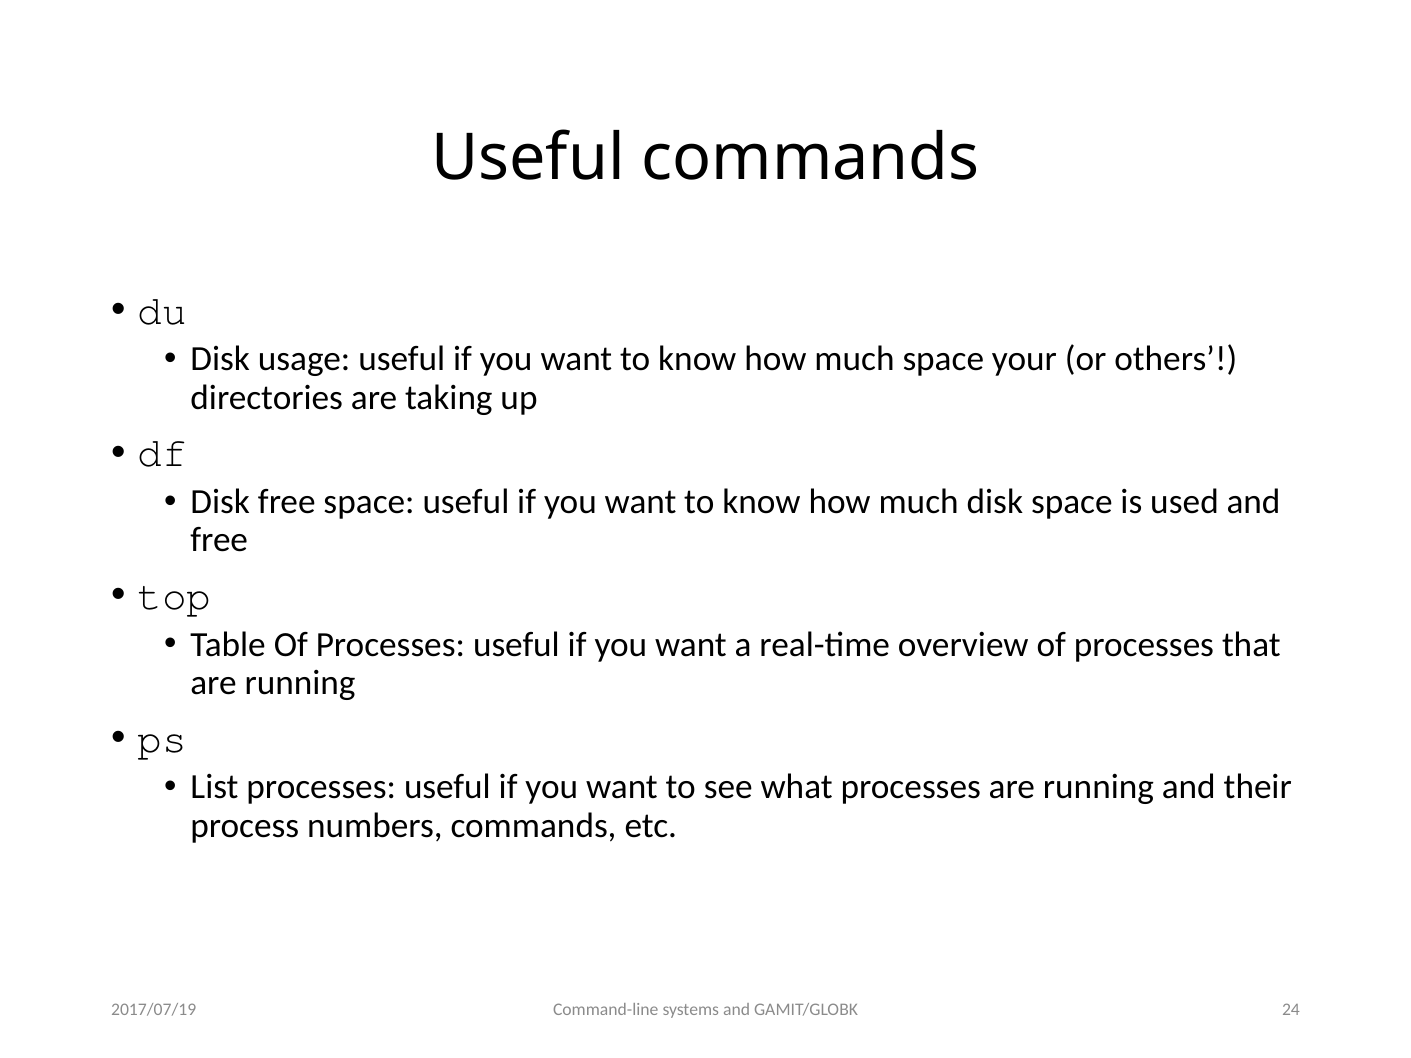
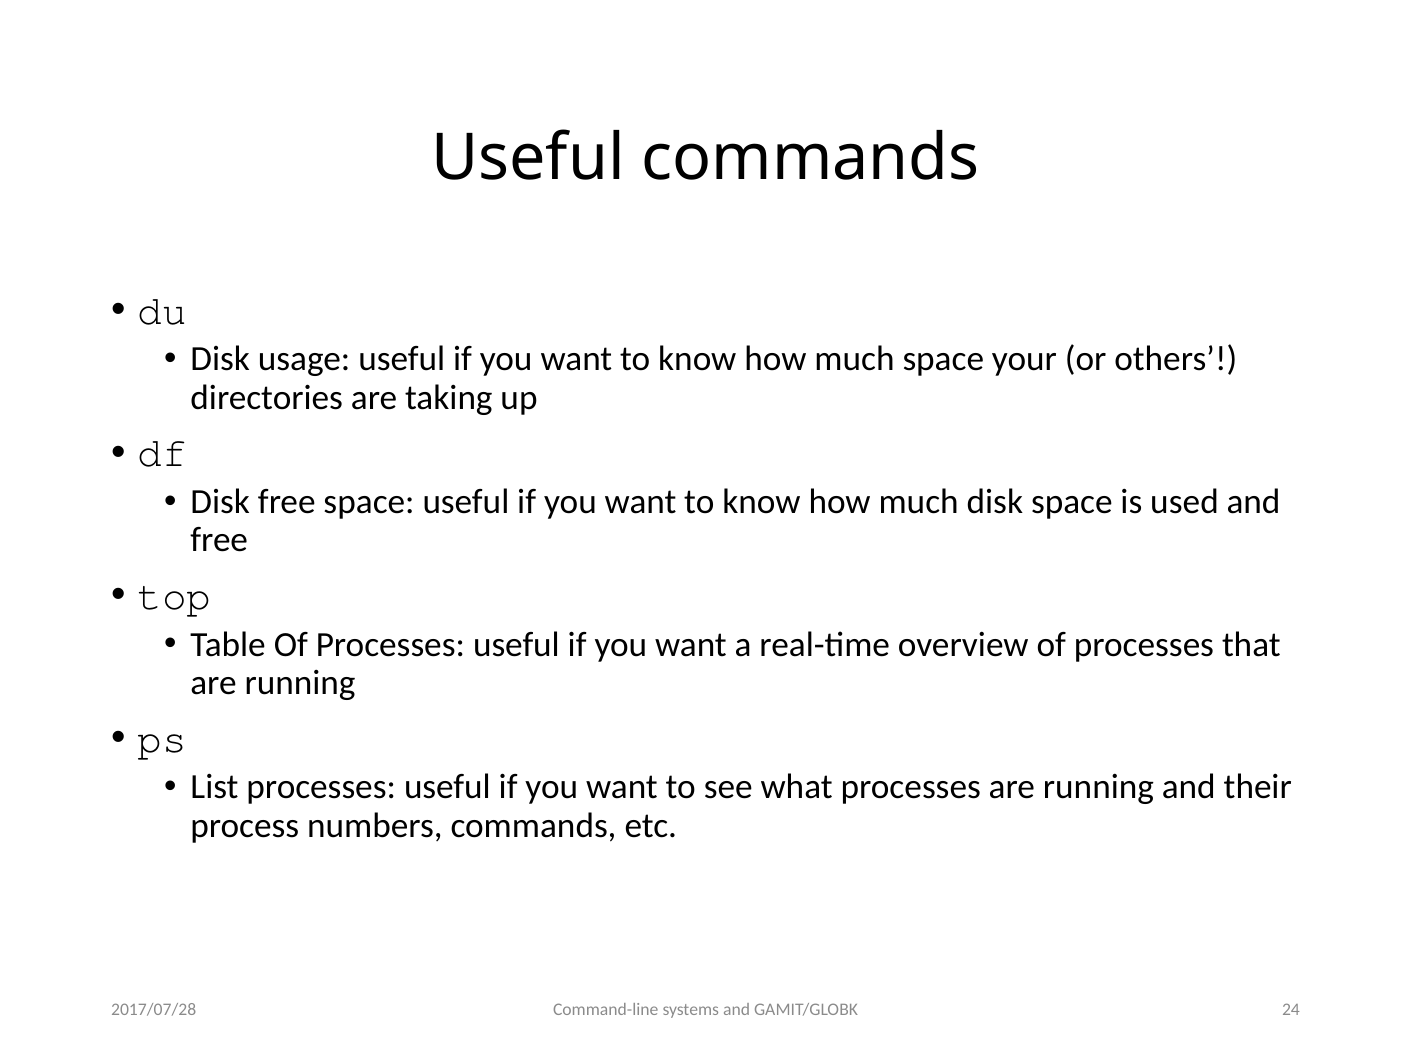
2017/07/19: 2017/07/19 -> 2017/07/28
